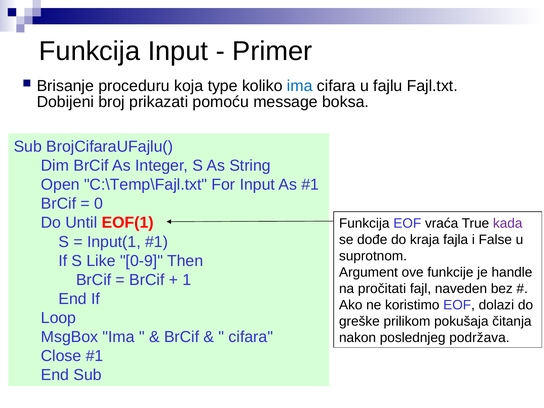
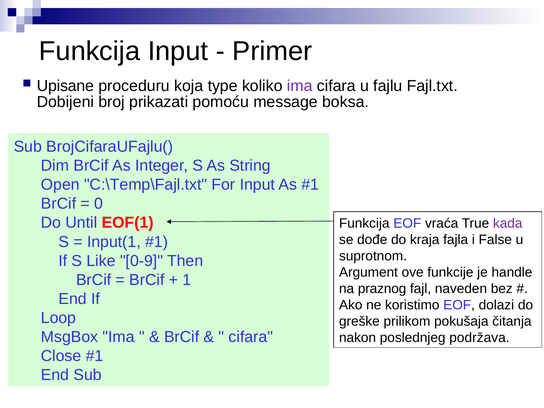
Brisanje: Brisanje -> Upisane
ima at (300, 86) colour: blue -> purple
pročitati: pročitati -> praznog
